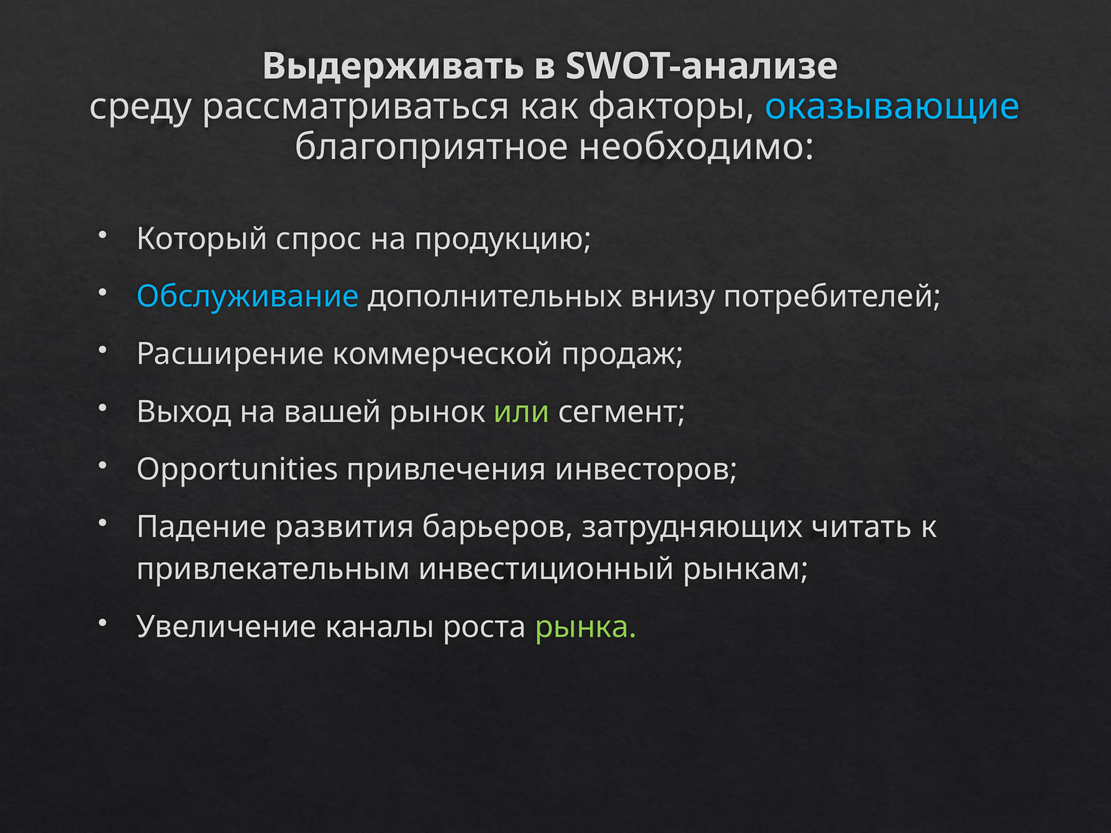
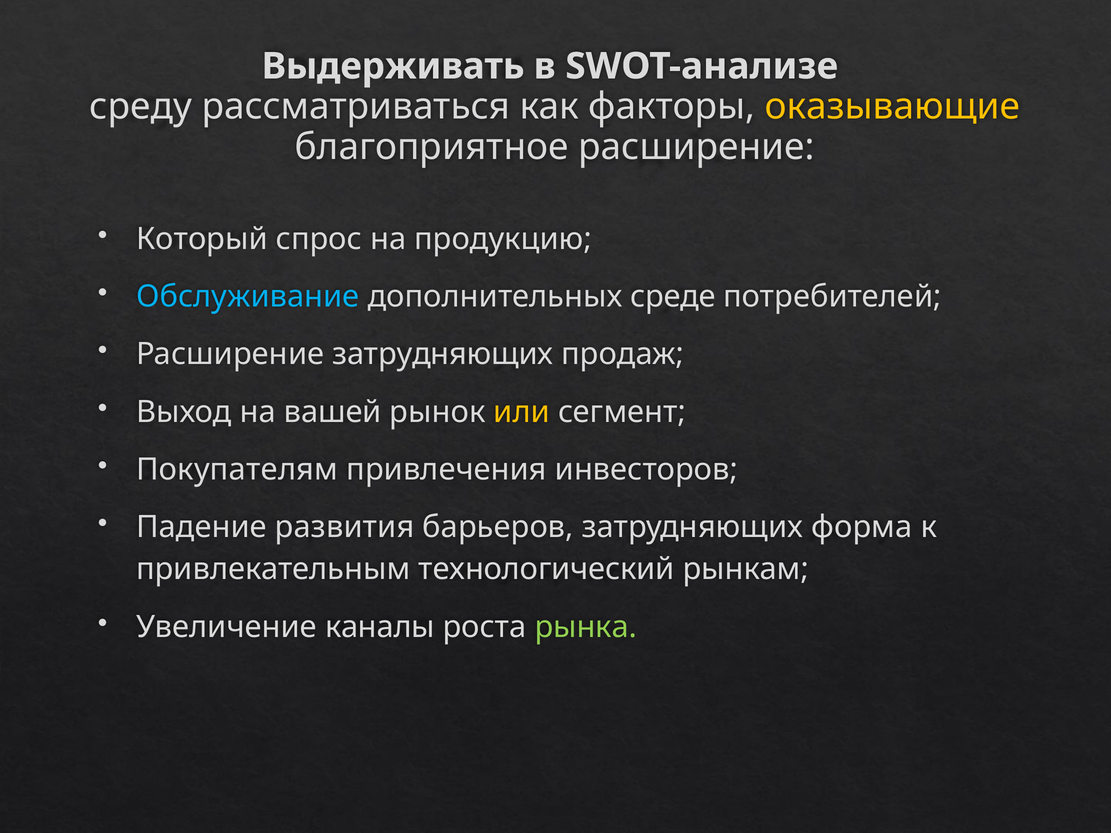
оказывающие colour: light blue -> yellow
благоприятное необходимо: необходимо -> расширение
внизу: внизу -> среде
Расширение коммерческой: коммерческой -> затрудняющих
или colour: light green -> yellow
Opportunities: Opportunities -> Покупателям
читать: читать -> форма
инвестиционный: инвестиционный -> технологический
